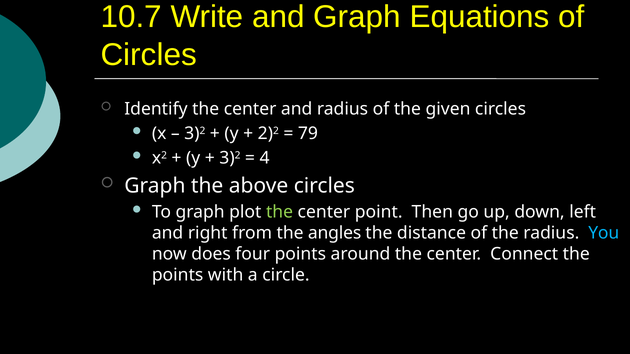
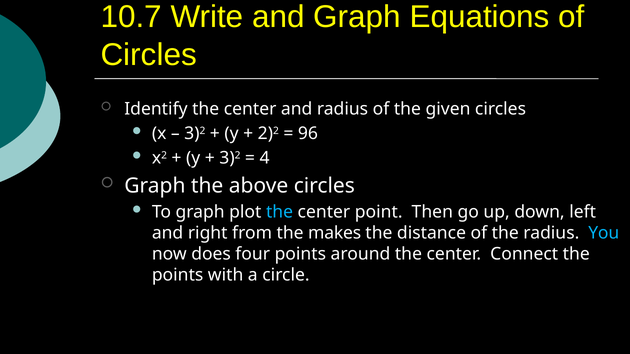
79: 79 -> 96
the at (280, 212) colour: light green -> light blue
angles: angles -> makes
